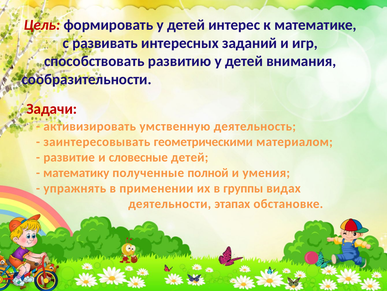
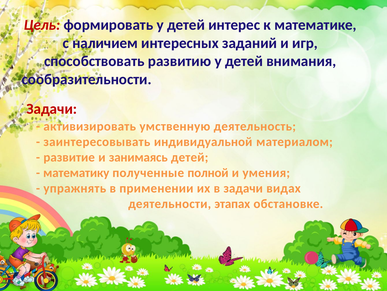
развивать: развивать -> наличием
геометрическими: геометрическими -> индивидуальной
словесные: словесные -> занимаясь
в группы: группы -> задачи
